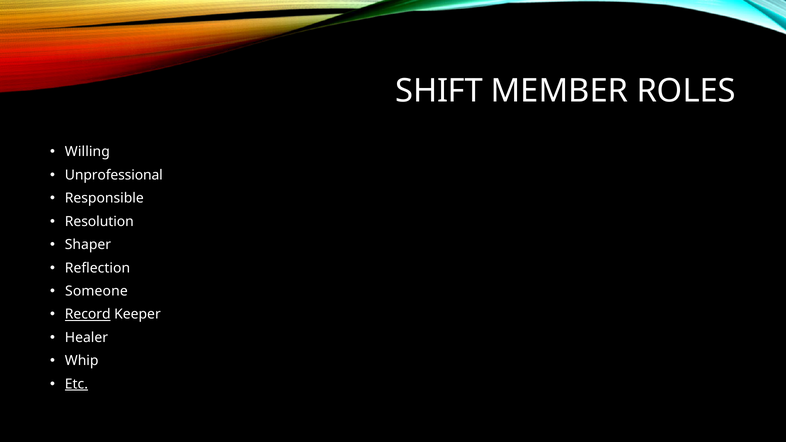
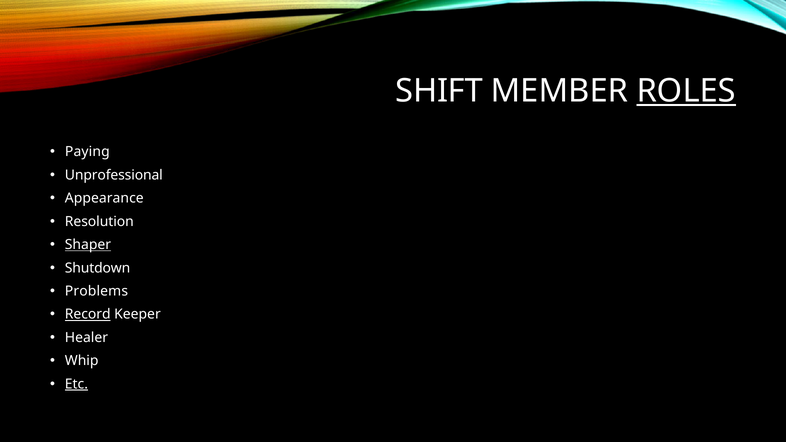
ROLES underline: none -> present
Willing: Willing -> Paying
Responsible: Responsible -> Appearance
Shaper underline: none -> present
Reflection: Reflection -> Shutdown
Someone: Someone -> Problems
